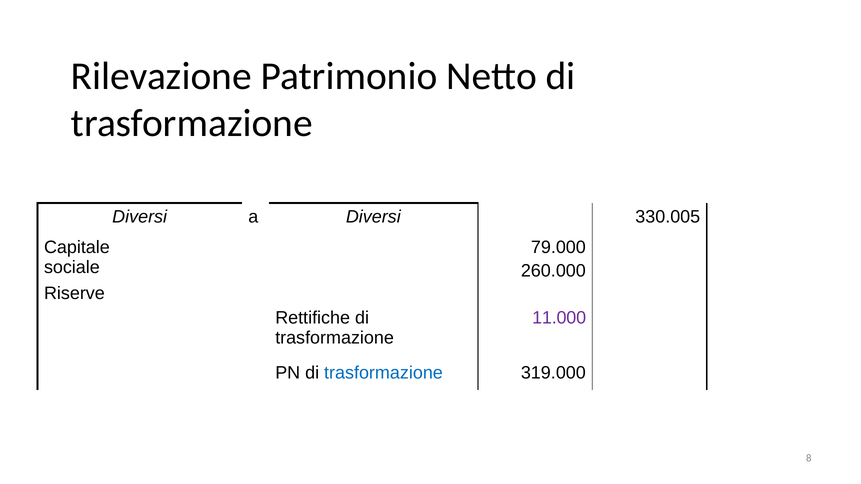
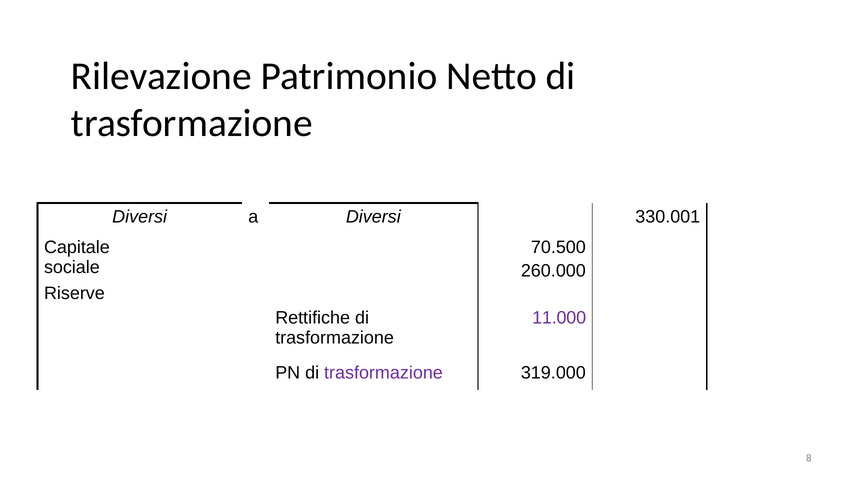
330.005: 330.005 -> 330.001
79.000: 79.000 -> 70.500
trasformazione at (383, 373) colour: blue -> purple
